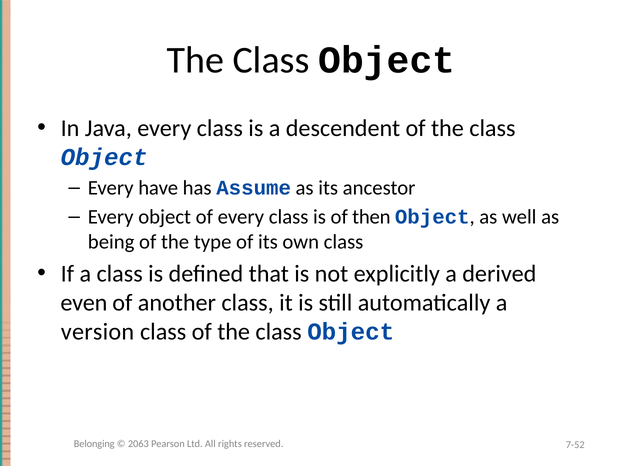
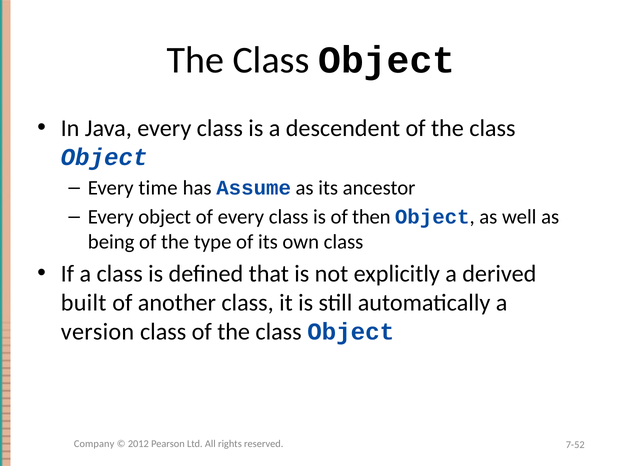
have: have -> time
even: even -> built
Belonging: Belonging -> Company
2063: 2063 -> 2012
